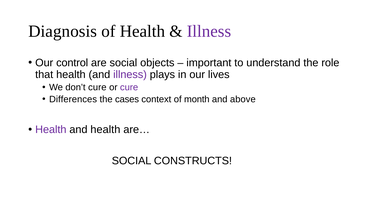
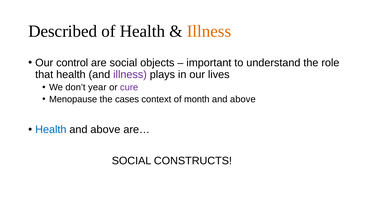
Diagnosis: Diagnosis -> Described
Illness at (209, 31) colour: purple -> orange
don’t cure: cure -> year
Differences: Differences -> Menopause
Health at (51, 129) colour: purple -> blue
health at (105, 129): health -> above
